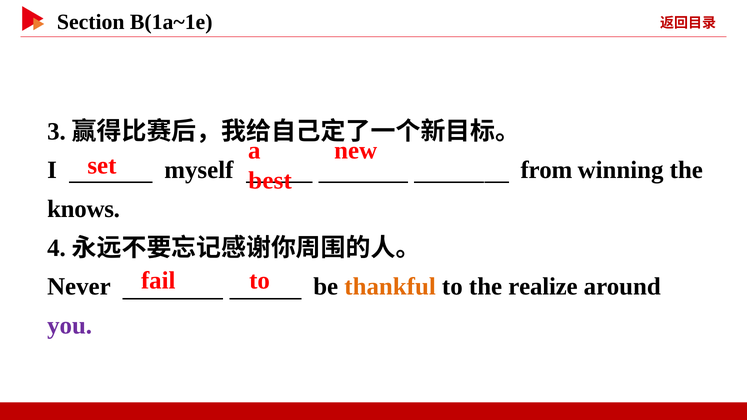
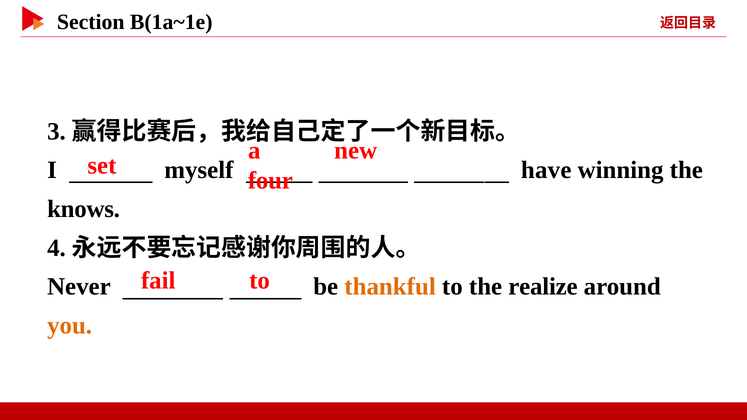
from: from -> have
best: best -> four
you colour: purple -> orange
